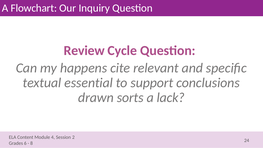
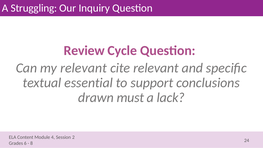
Flowchart: Flowchart -> Struggling
my happens: happens -> relevant
sorts: sorts -> must
